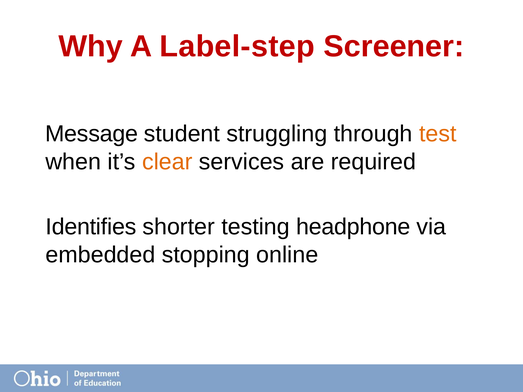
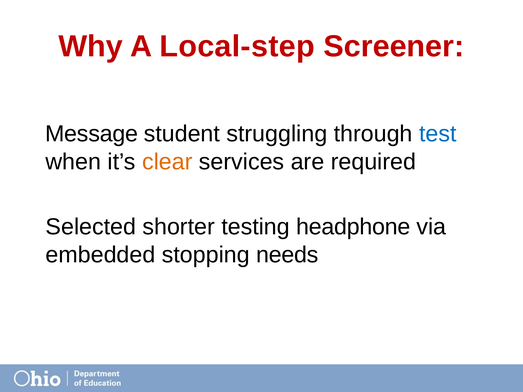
Label-step: Label-step -> Local-step
test colour: orange -> blue
Identifies: Identifies -> Selected
online: online -> needs
